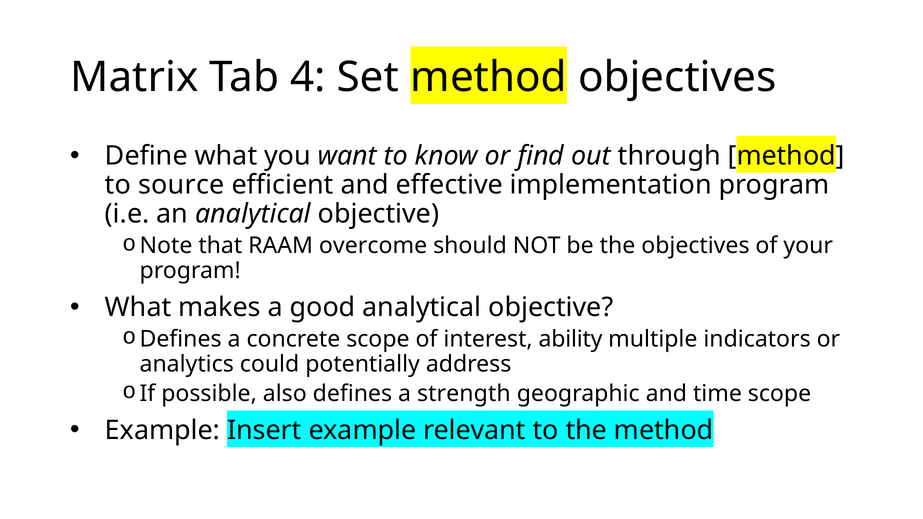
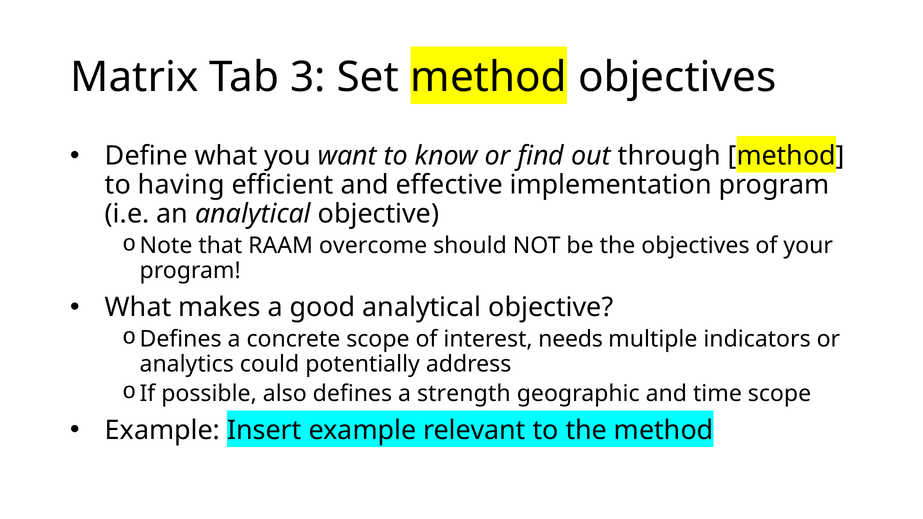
4: 4 -> 3
source: source -> having
ability: ability -> needs
